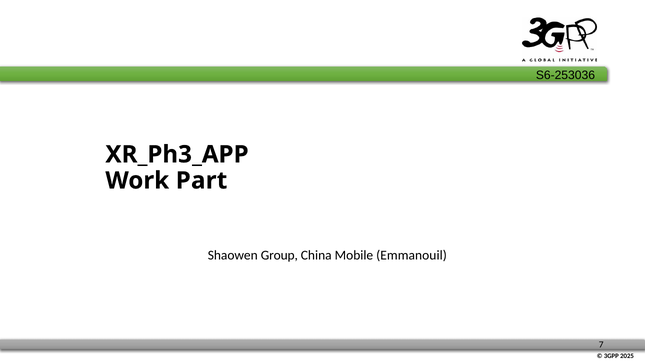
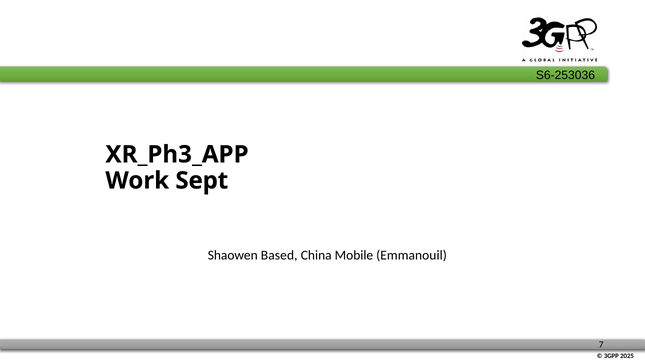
Part: Part -> Sept
Group: Group -> Based
